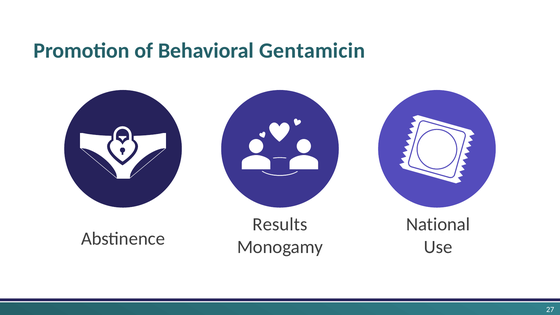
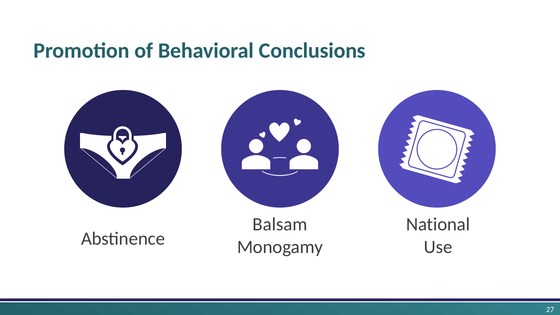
Gentamicin: Gentamicin -> Conclusions
Results: Results -> Balsam
